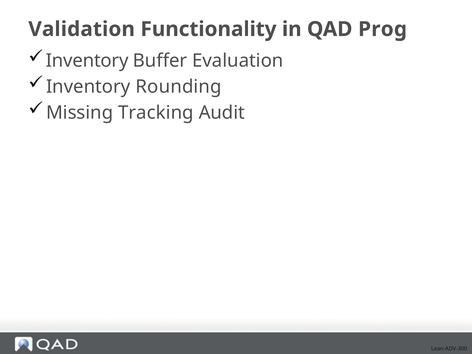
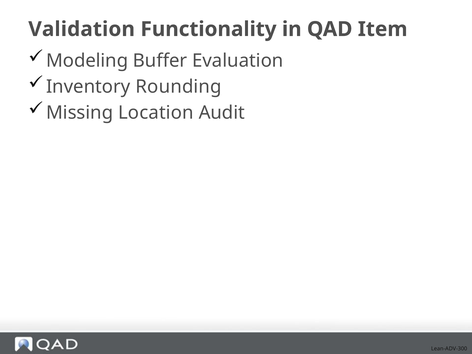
Prog: Prog -> Item
Inventory at (87, 61): Inventory -> Modeling
Tracking: Tracking -> Location
